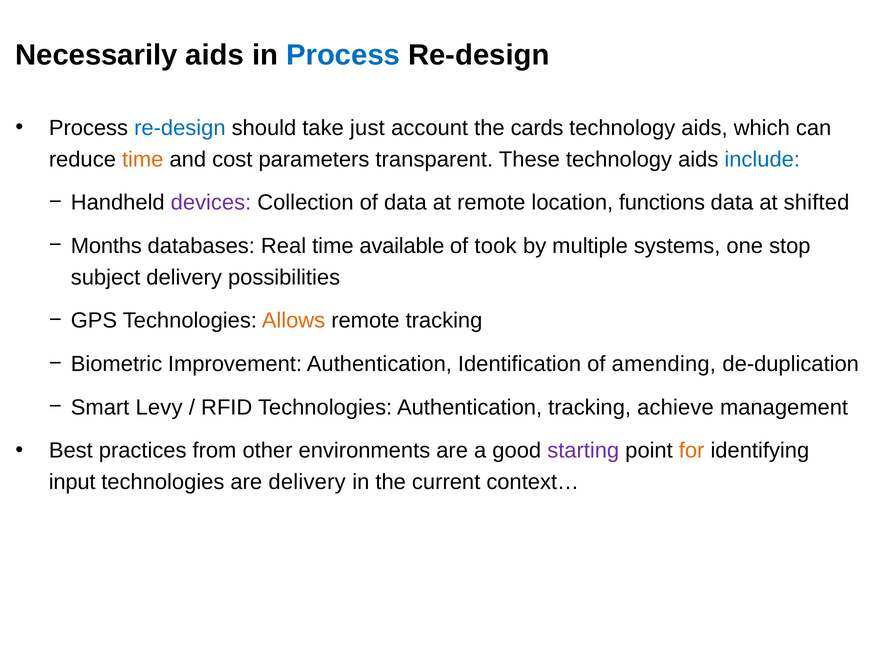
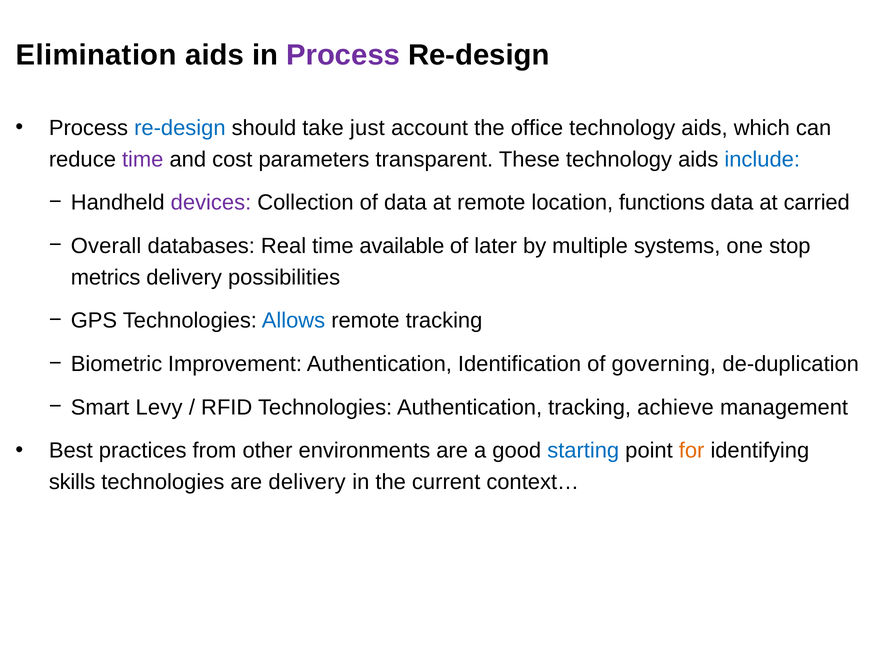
Necessarily: Necessarily -> Elimination
Process at (343, 55) colour: blue -> purple
cards: cards -> office
time at (143, 159) colour: orange -> purple
shifted: shifted -> carried
Months: Months -> Overall
took: took -> later
subject: subject -> metrics
Allows colour: orange -> blue
amending: amending -> governing
starting colour: purple -> blue
input: input -> skills
